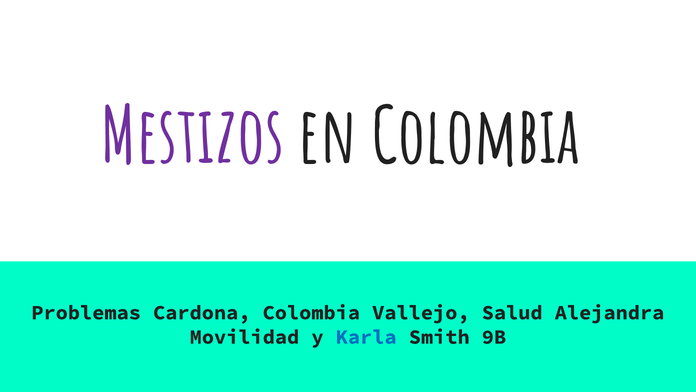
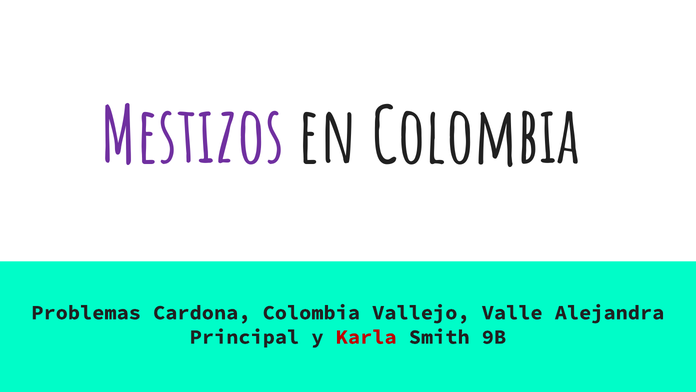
Salud: Salud -> Valle
Movilidad: Movilidad -> Principal
Karla colour: blue -> red
